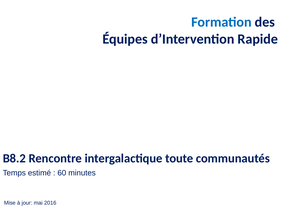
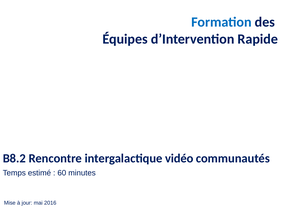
toute: toute -> vidéo
